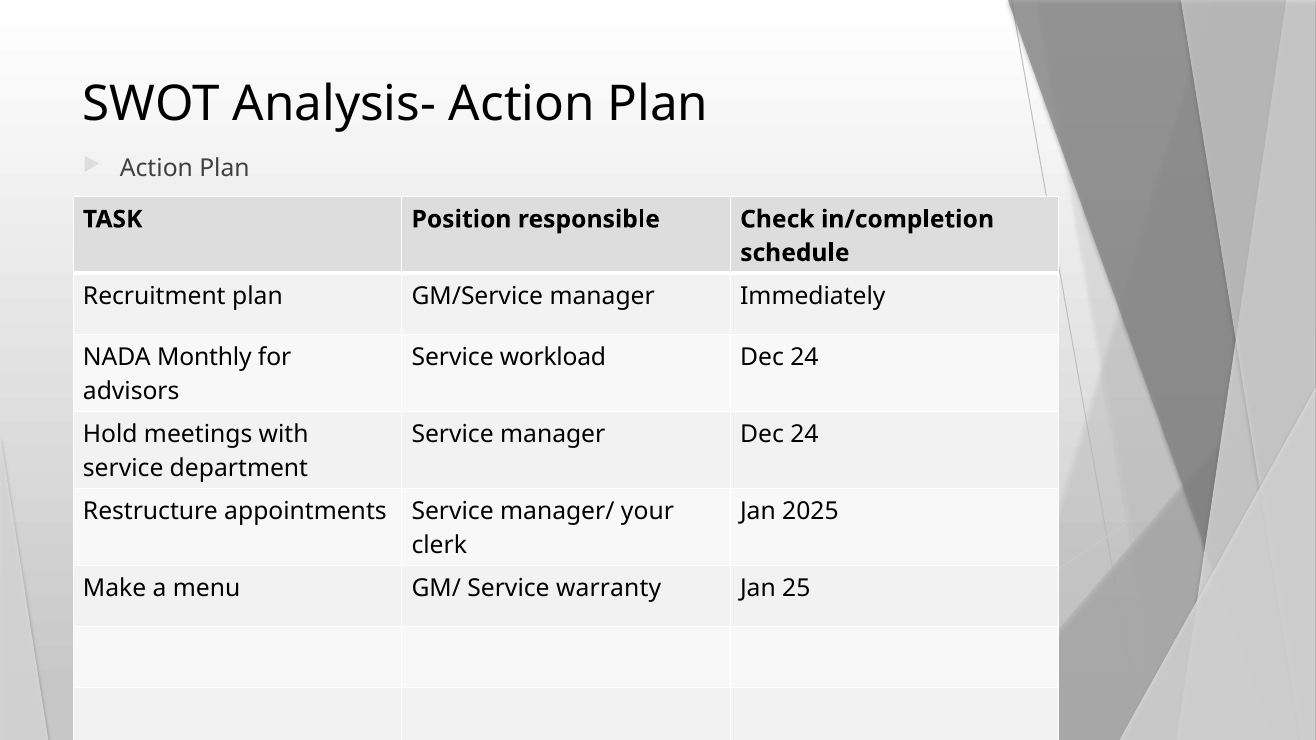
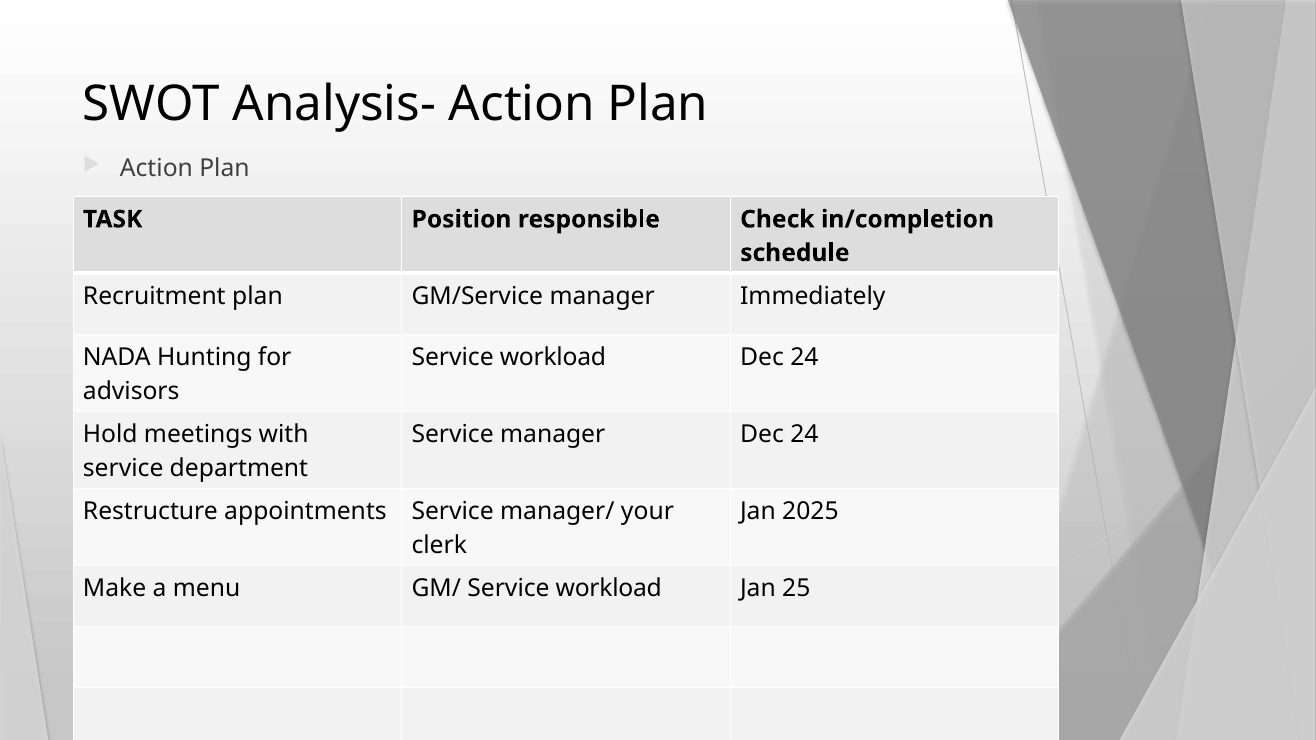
Monthly: Monthly -> Hunting
GM/ Service warranty: warranty -> workload
